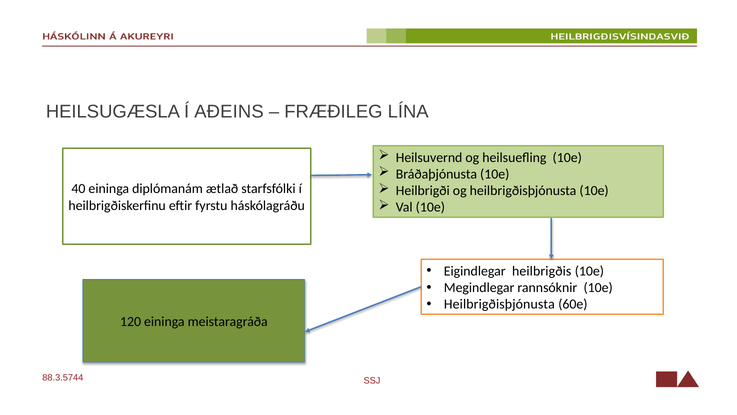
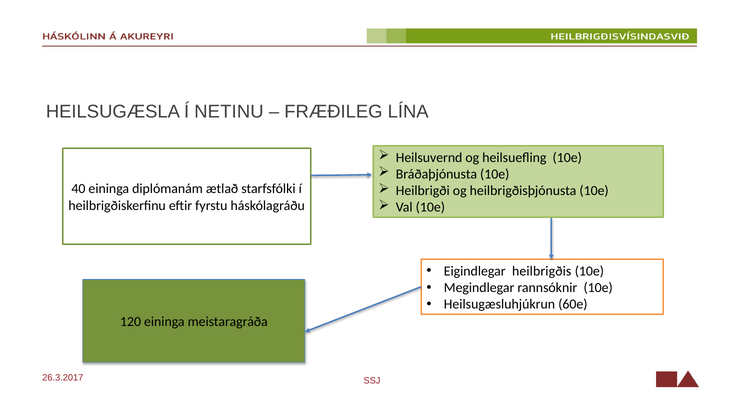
AÐEINS: AÐEINS -> NETINU
Heilbrigðisþjónusta at (499, 304): Heilbrigðisþjónusta -> Heilsugæsluhjúkrun
88.3.5744: 88.3.5744 -> 26.3.2017
